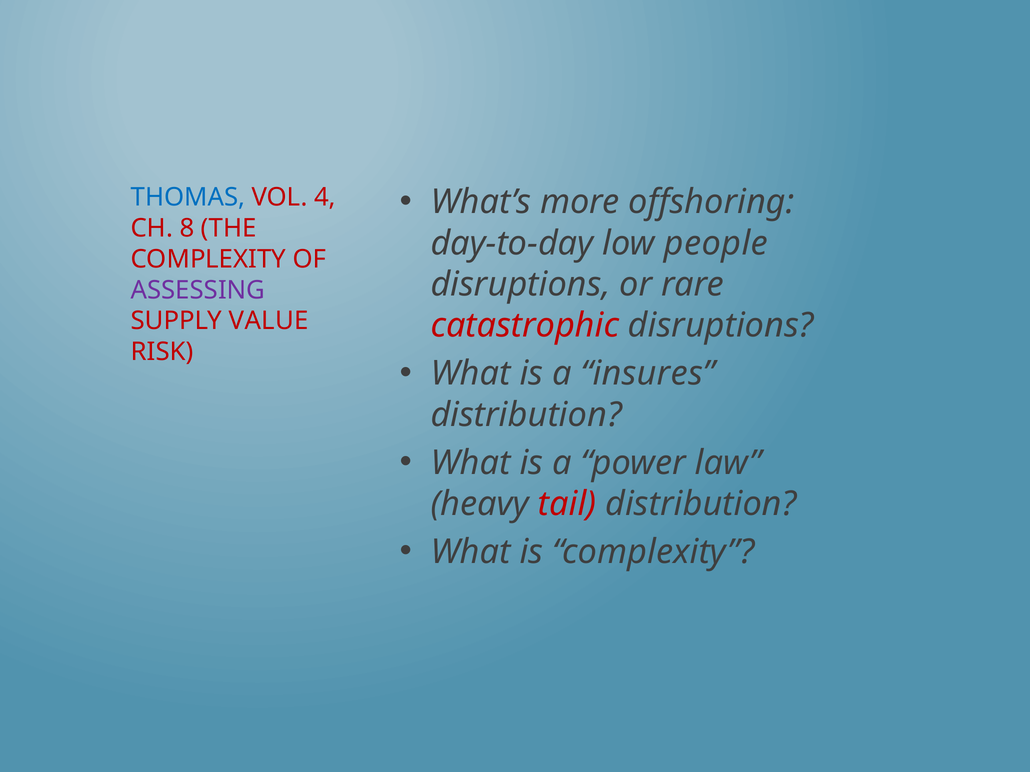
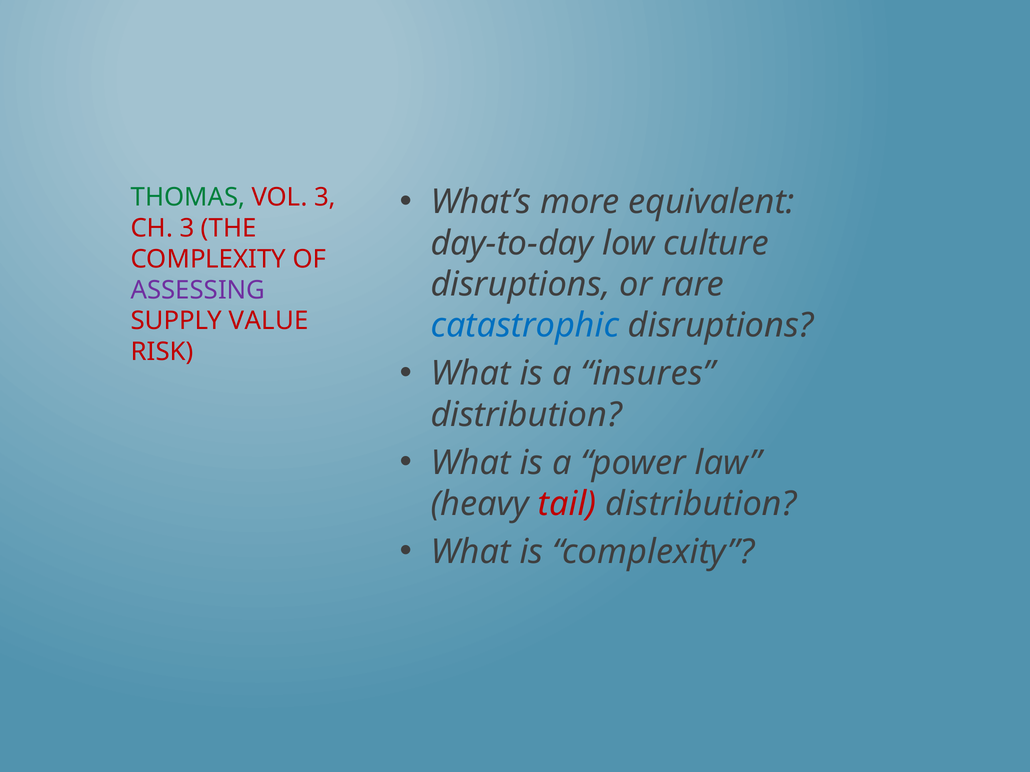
offshoring: offshoring -> equivalent
THOMAS colour: blue -> green
VOL 4: 4 -> 3
CH 8: 8 -> 3
people: people -> culture
catastrophic colour: red -> blue
